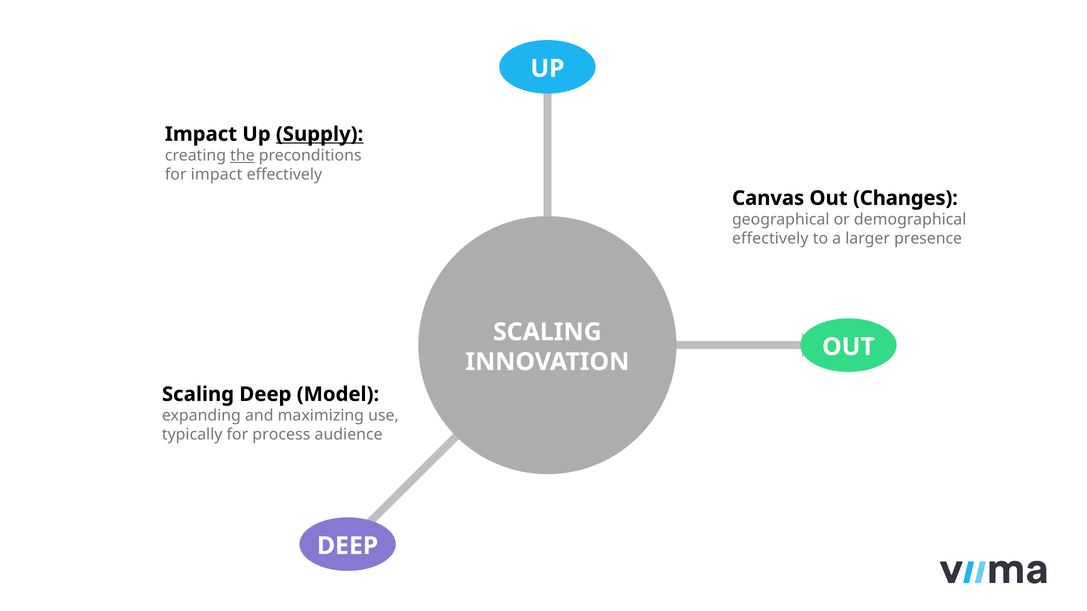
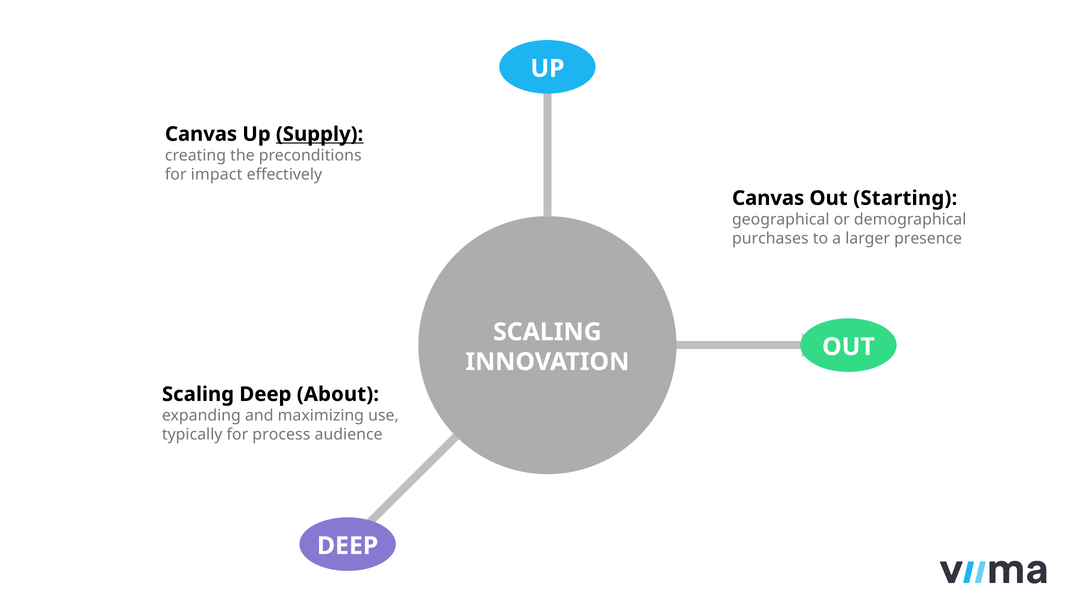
Impact at (201, 134): Impact -> Canvas
the underline: present -> none
Changes: Changes -> Starting
effectively at (770, 239): effectively -> purchases
Model: Model -> About
